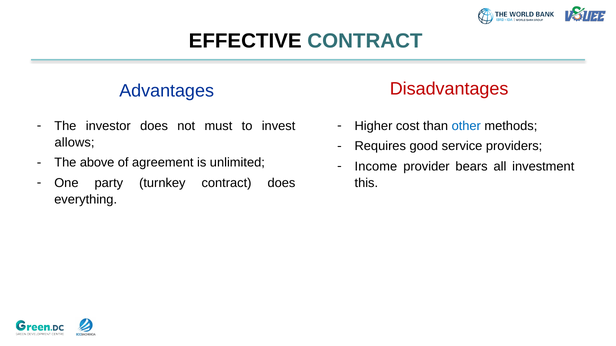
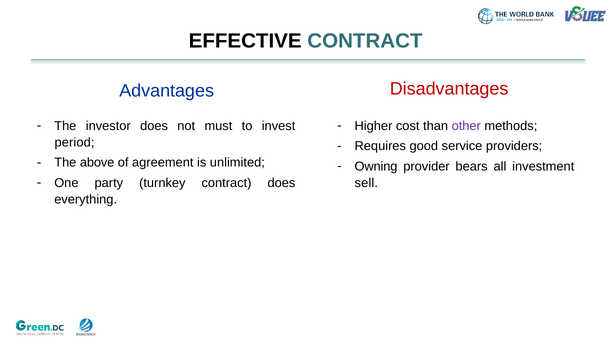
other colour: blue -> purple
allows: allows -> period
Income: Income -> Owning
this: this -> sell
